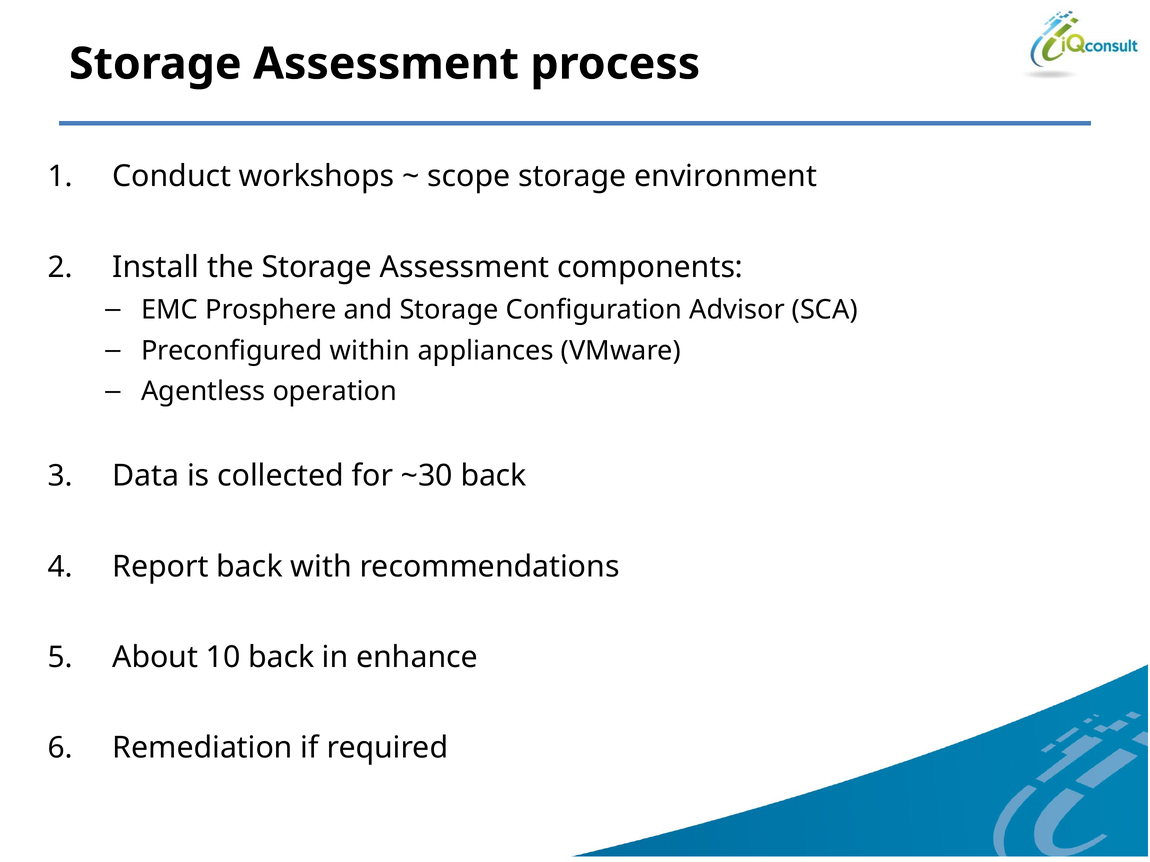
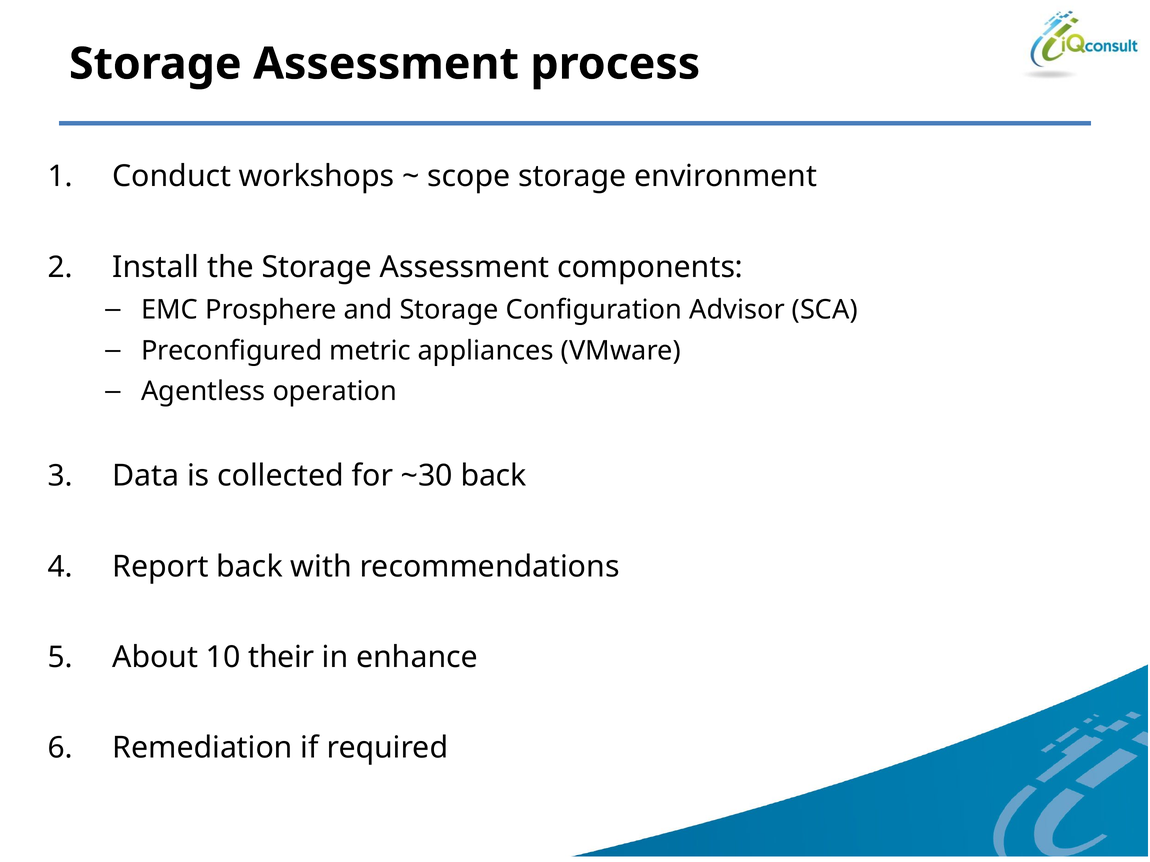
within: within -> metric
10 back: back -> their
